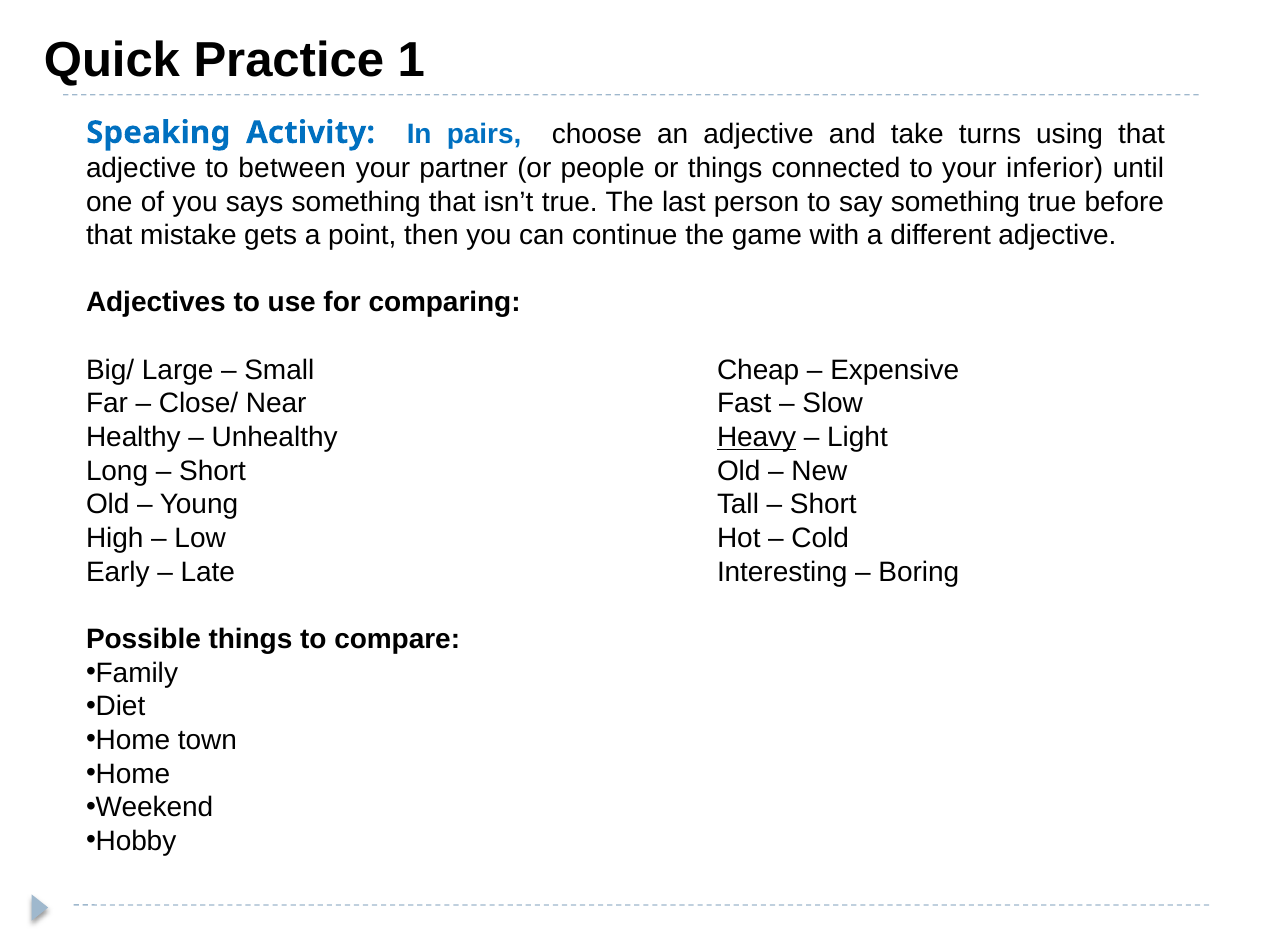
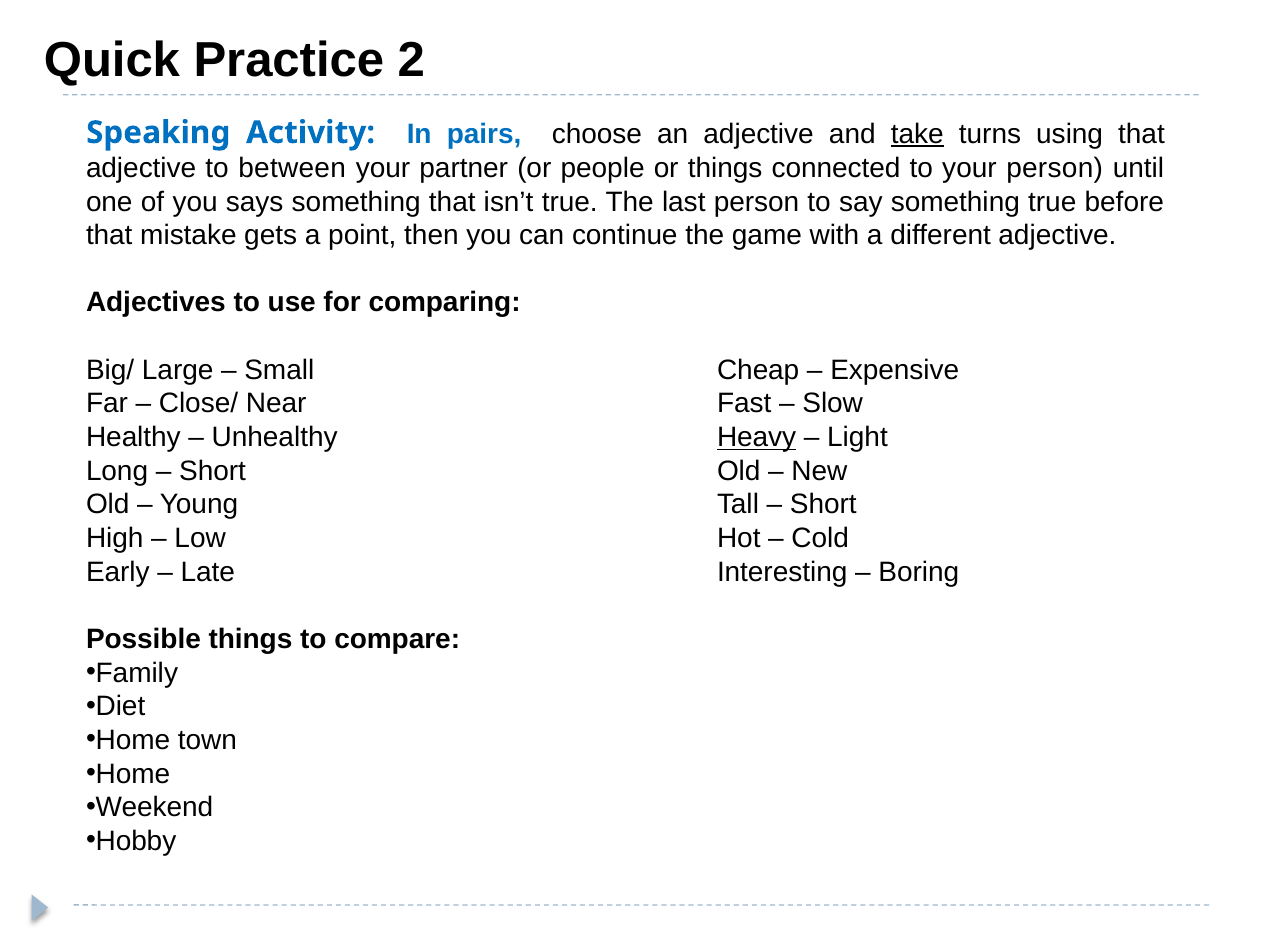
1: 1 -> 2
take underline: none -> present
your inferior: inferior -> person
